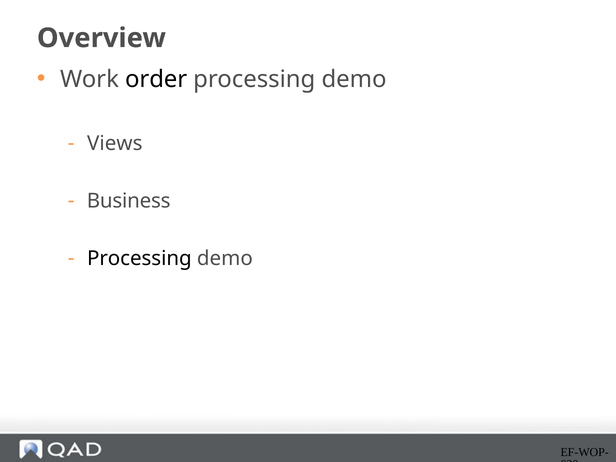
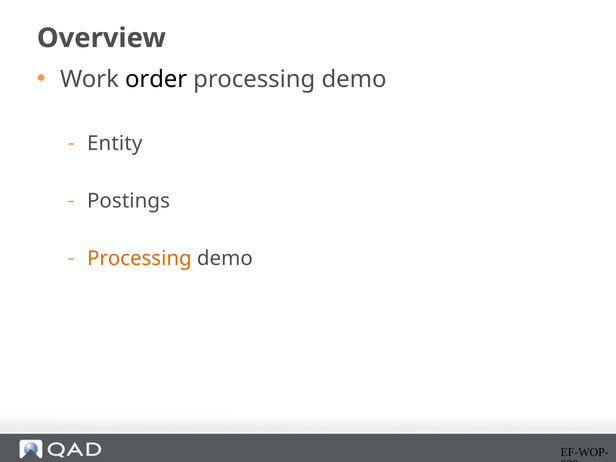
Views: Views -> Entity
Business: Business -> Postings
Processing at (139, 258) colour: black -> orange
